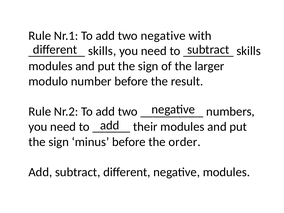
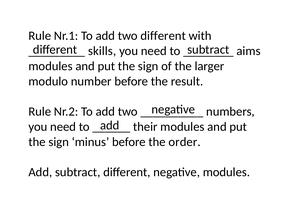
two negative: negative -> different
skills at (249, 51): skills -> aims
